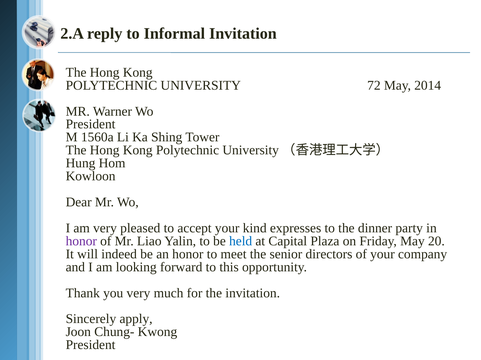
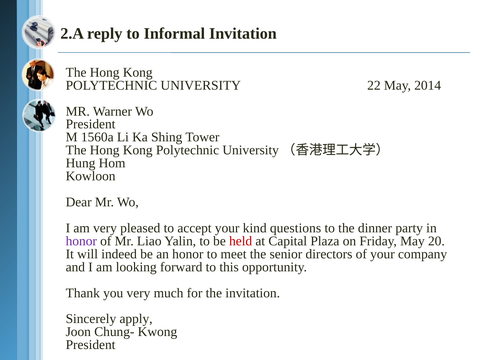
72: 72 -> 22
expresses: expresses -> questions
held colour: blue -> red
